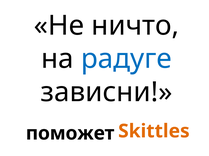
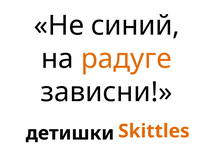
ничто: ничто -> синий
радуге colour: blue -> orange
поможет: поможет -> детишки
